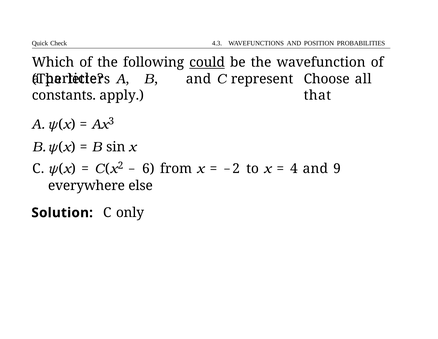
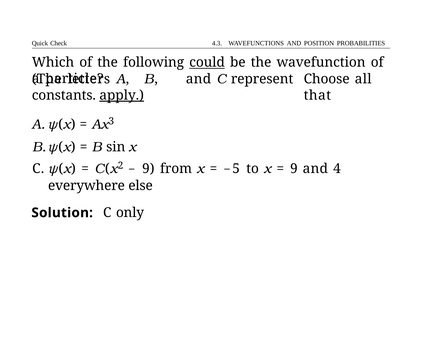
apply underline: none -> present
6 at (148, 168): 6 -> 9
2: 2 -> 5
4 at (294, 168): 4 -> 9
9: 9 -> 4
